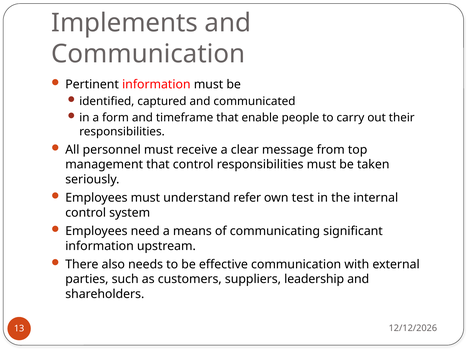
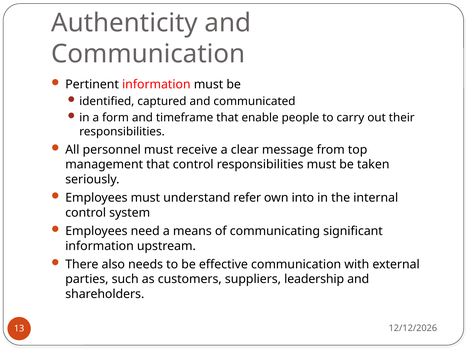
Implements: Implements -> Authenticity
test: test -> into
